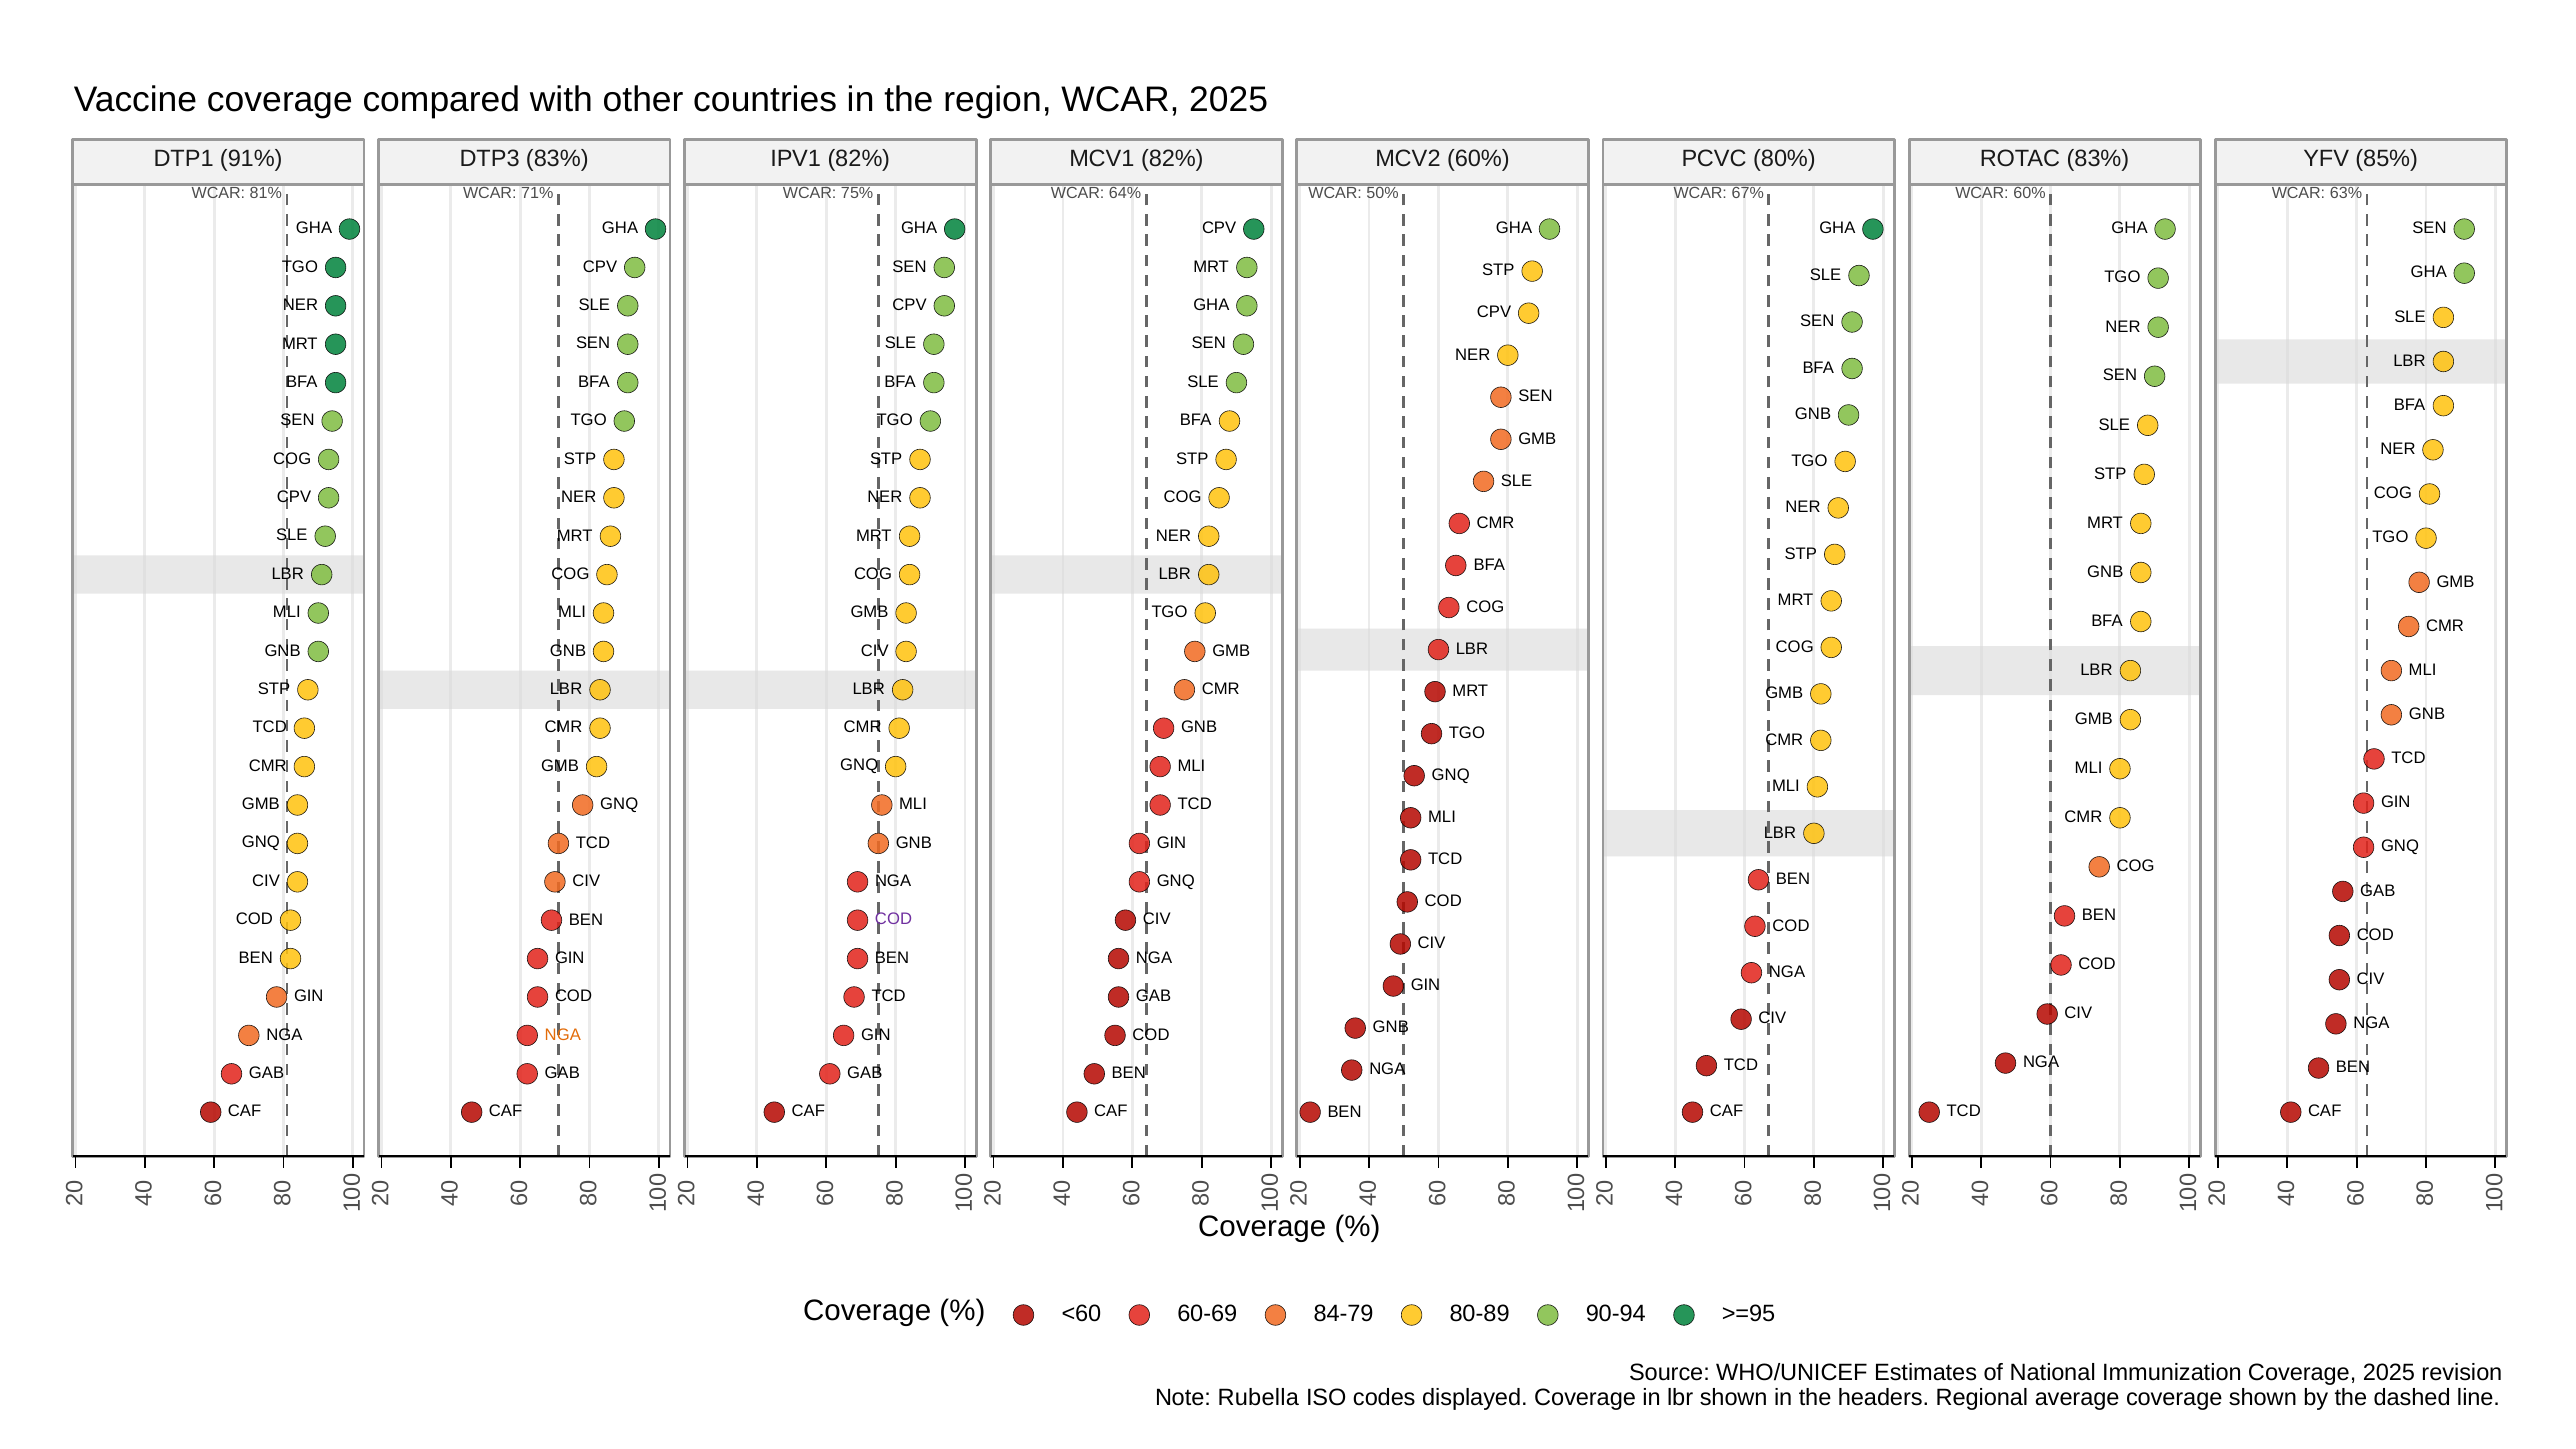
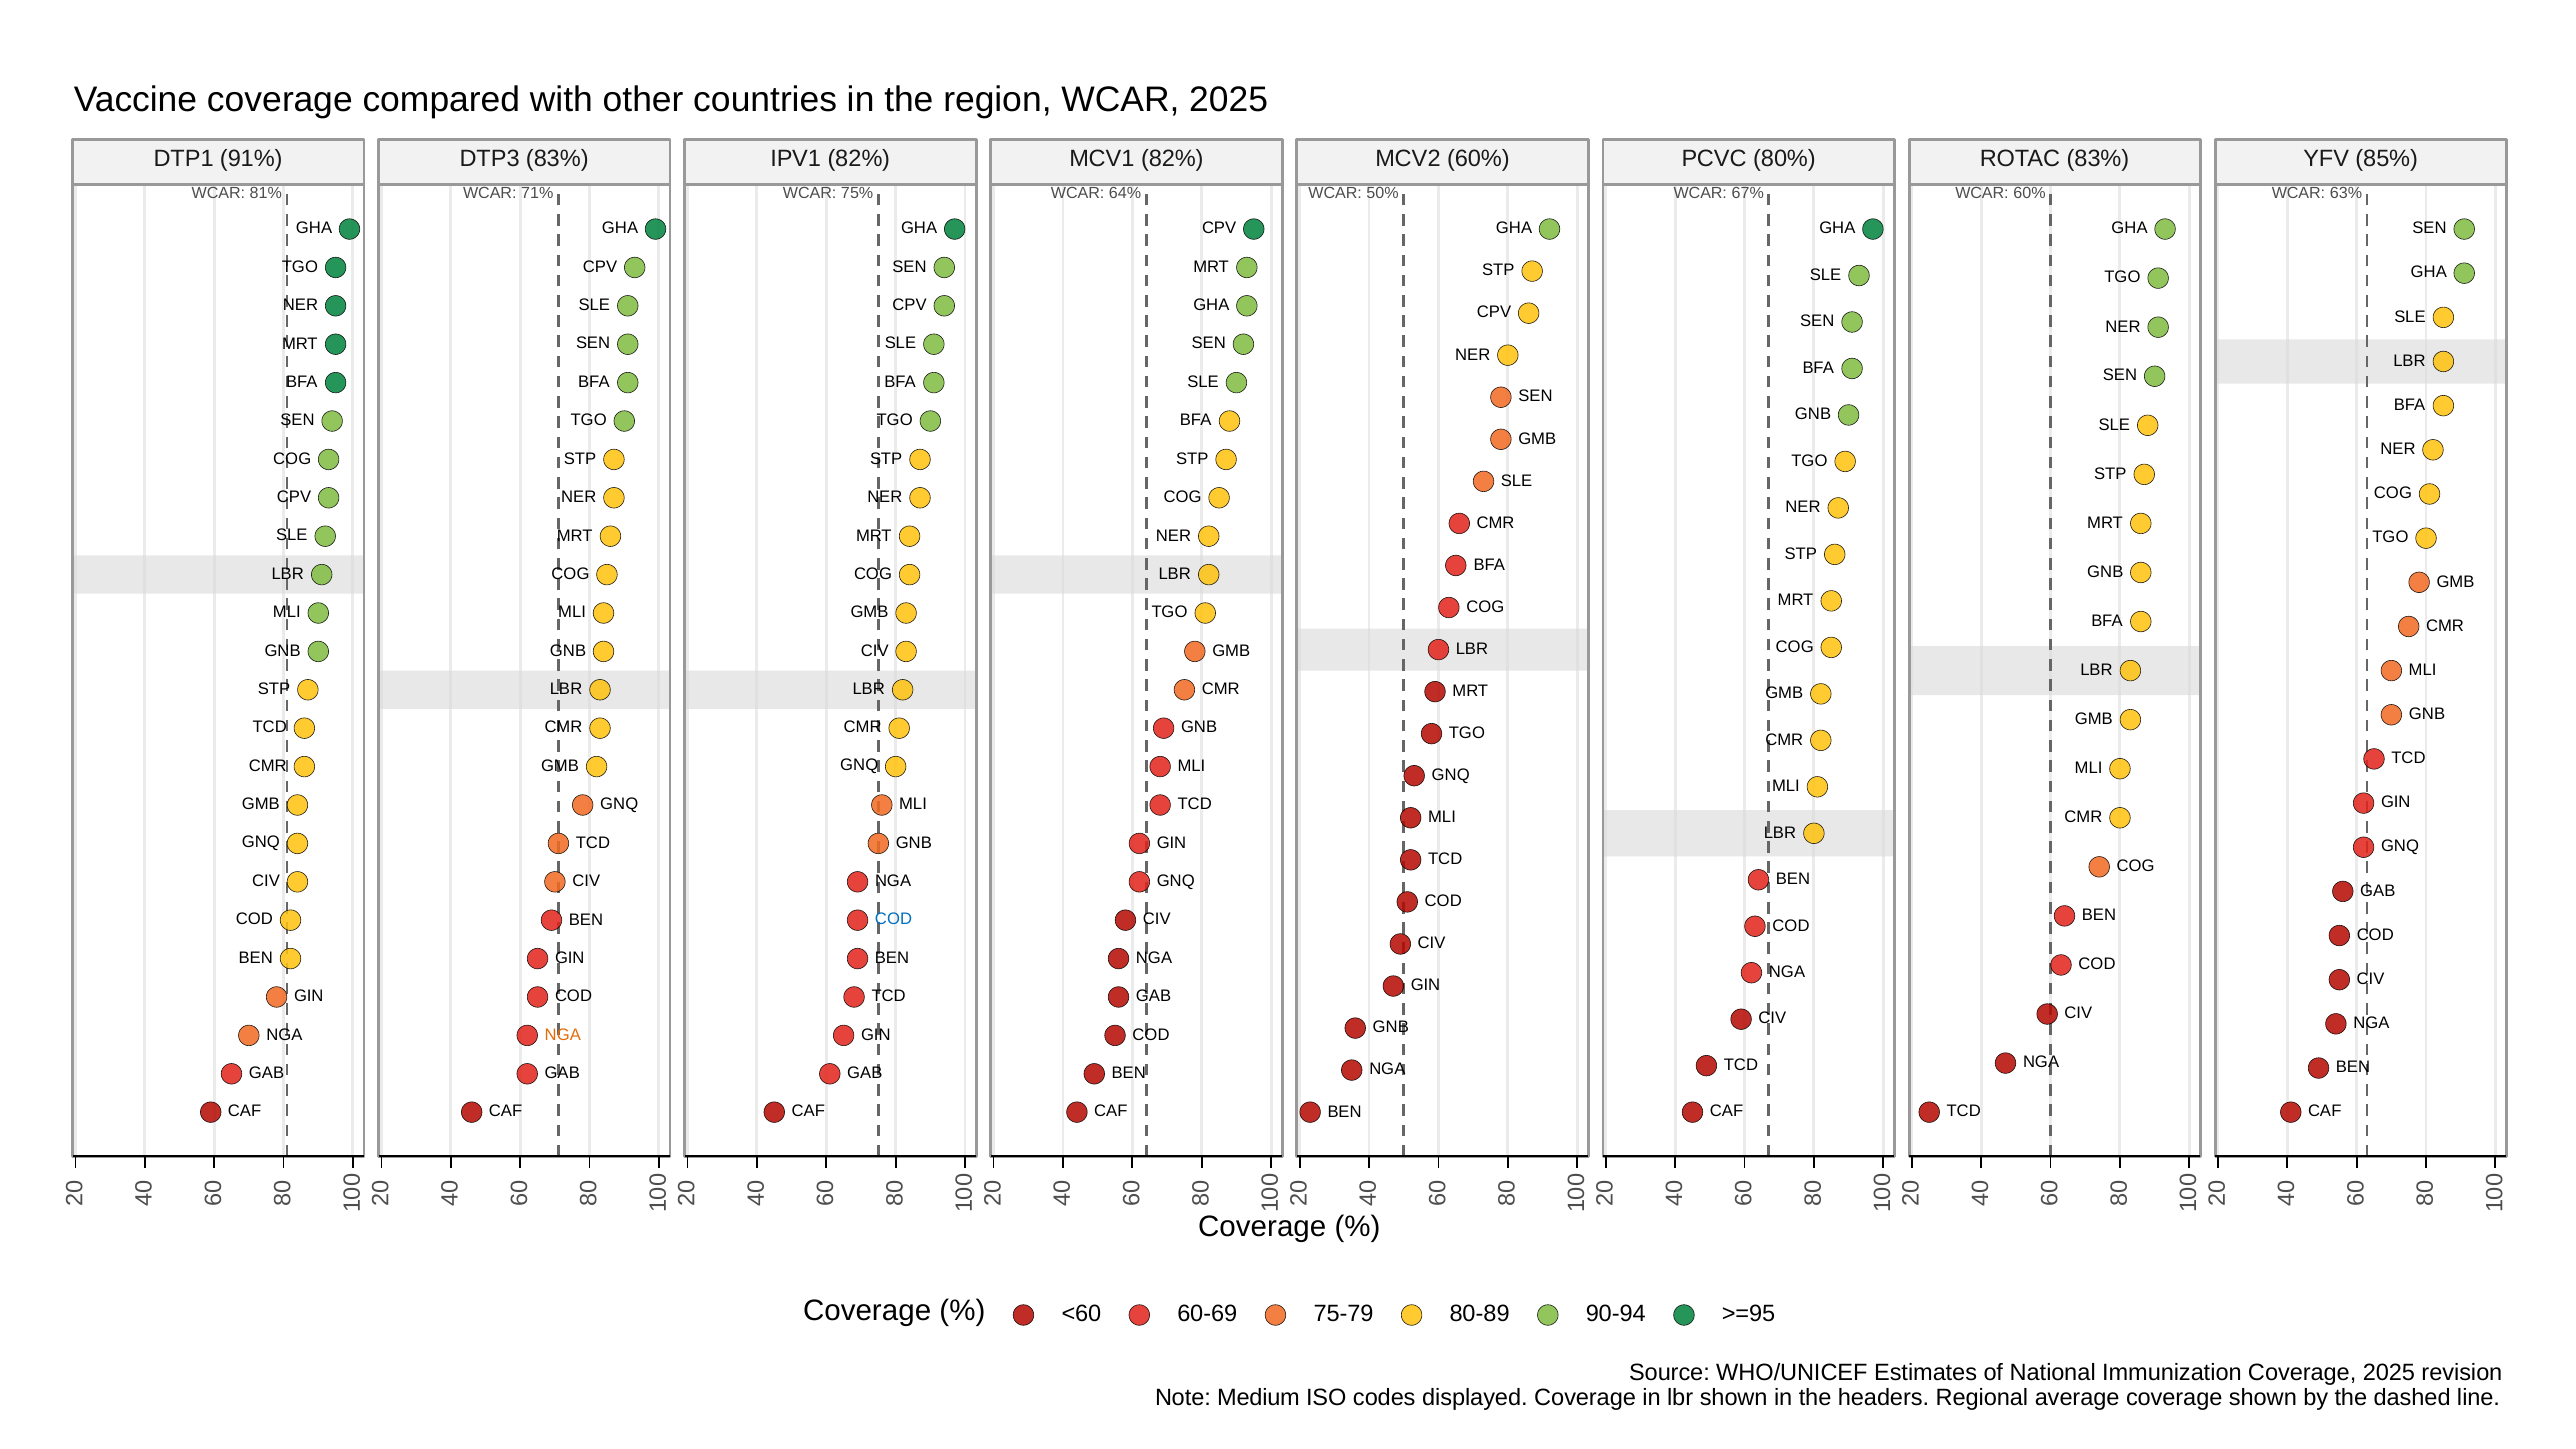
COD at (893, 919) colour: purple -> blue
84-79: 84-79 -> 75-79
Rubella: Rubella -> Medium
